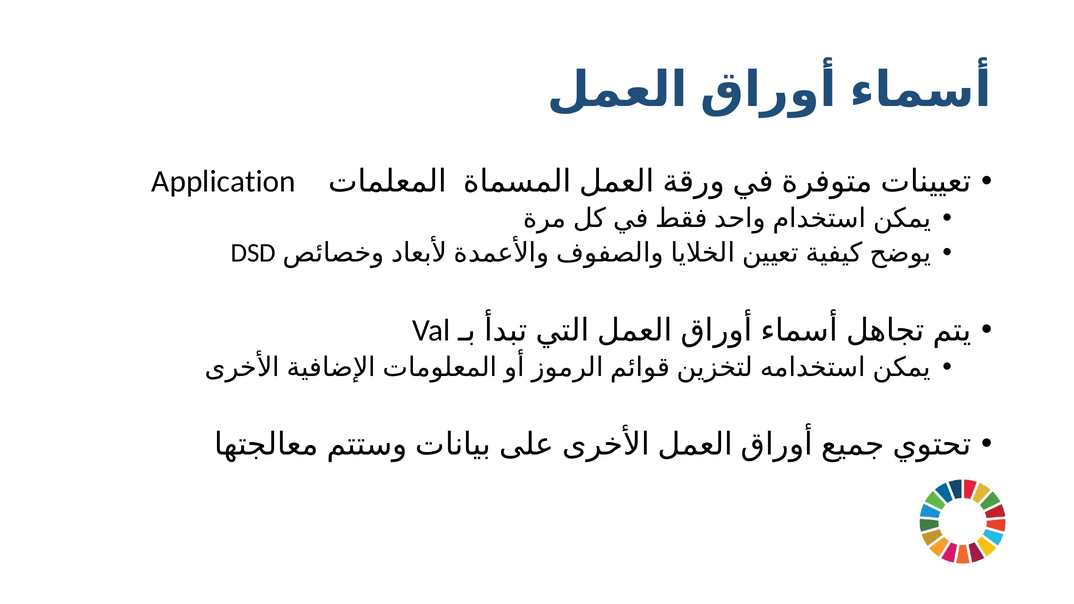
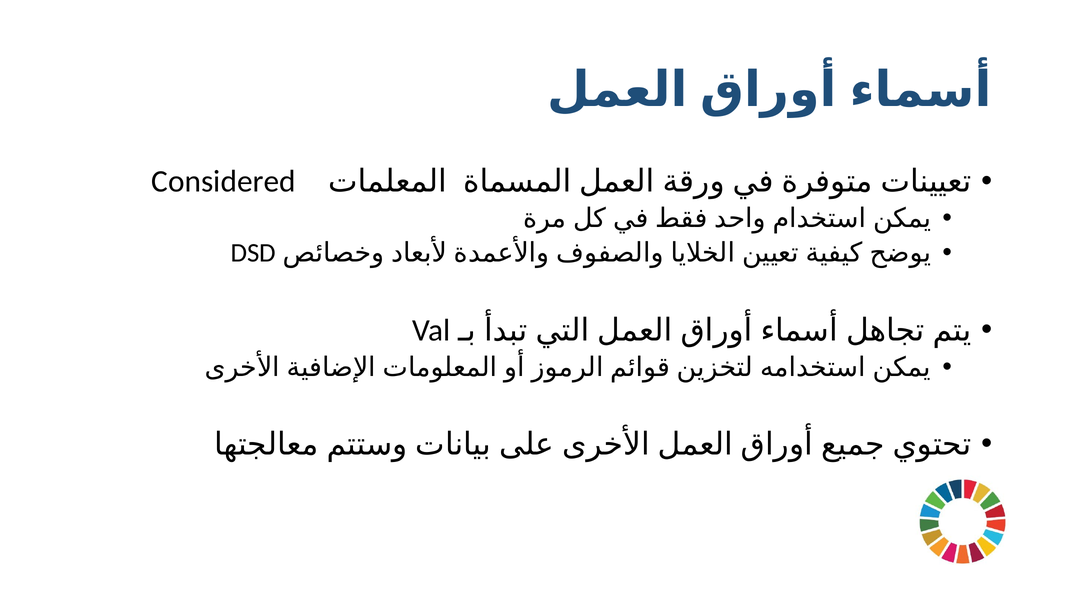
Application: Application -> Considered
